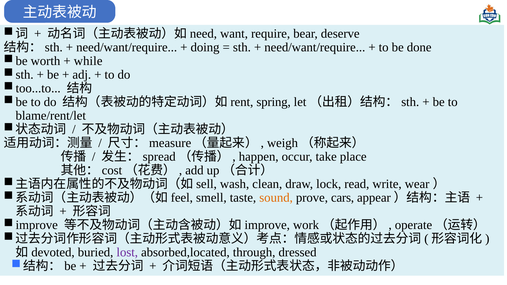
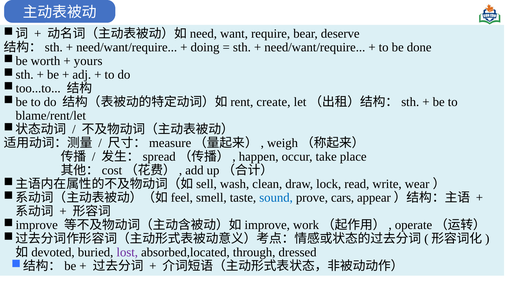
while: while -> yours
spring: spring -> create
sound colour: orange -> blue
